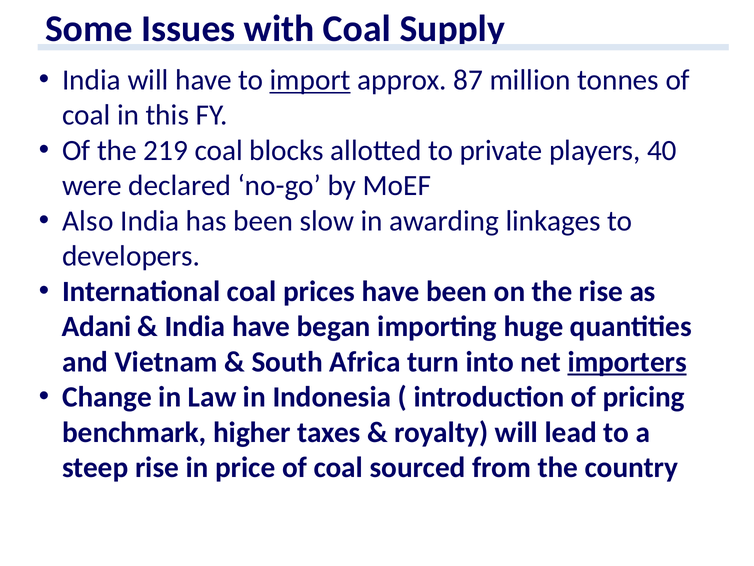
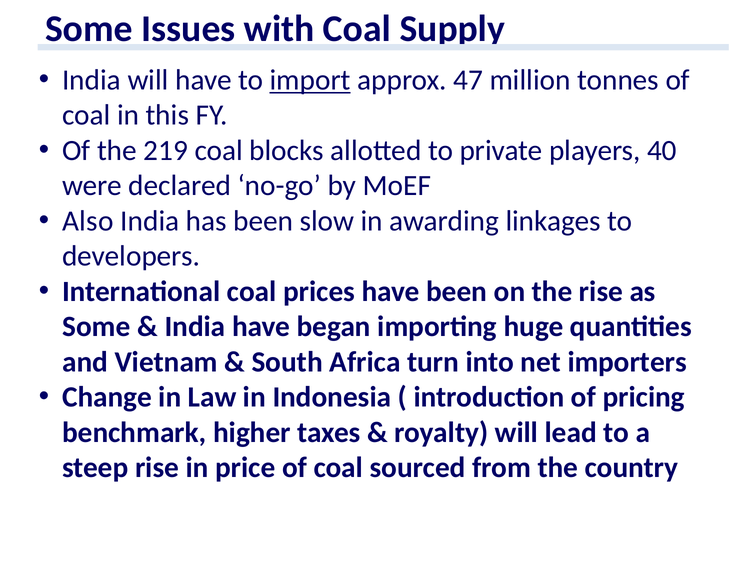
87: 87 -> 47
Adani at (97, 326): Adani -> Some
importers underline: present -> none
